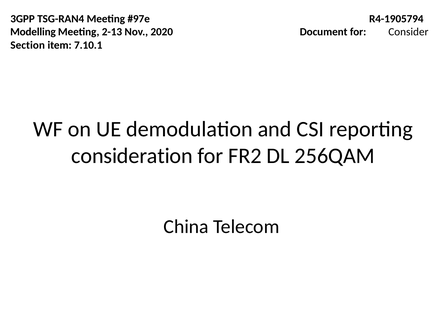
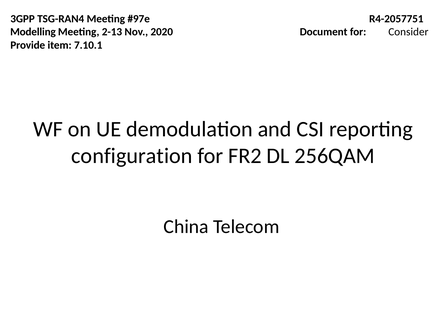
R4-1905794: R4-1905794 -> R4-2057751
Section: Section -> Provide
consideration: consideration -> configuration
